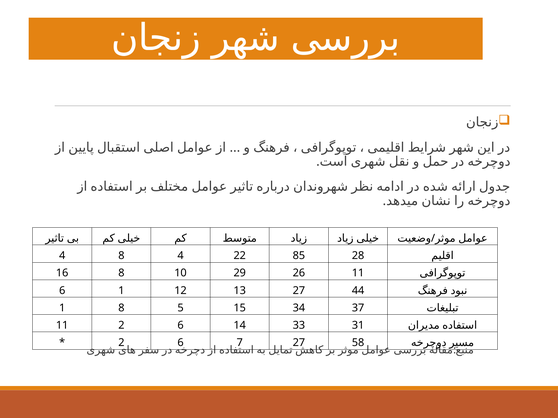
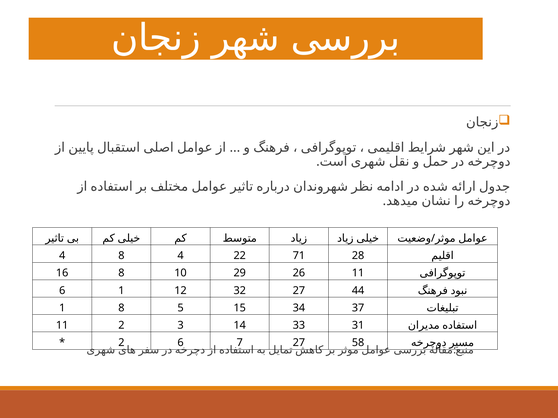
85: 85 -> 71
13: 13 -> 32
11 2 6: 6 -> 3
